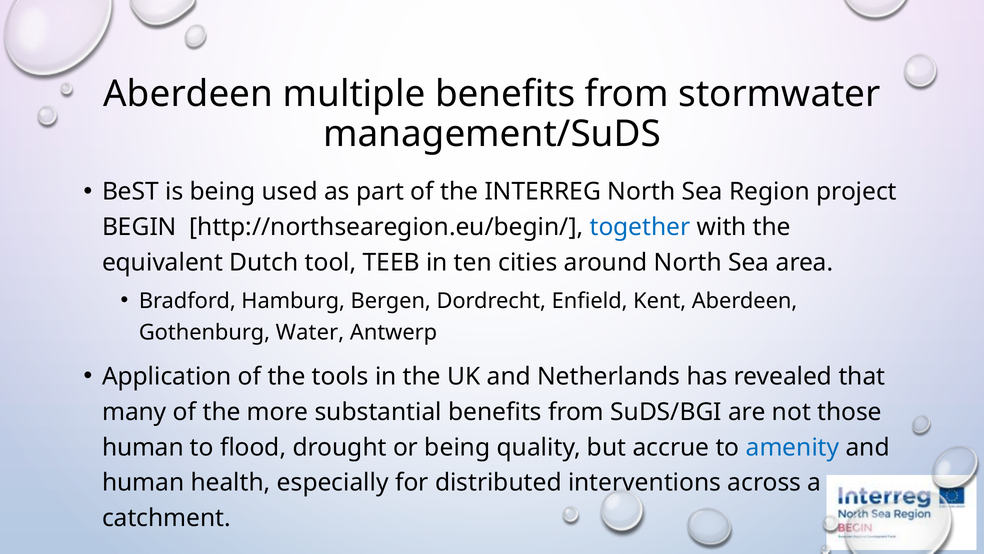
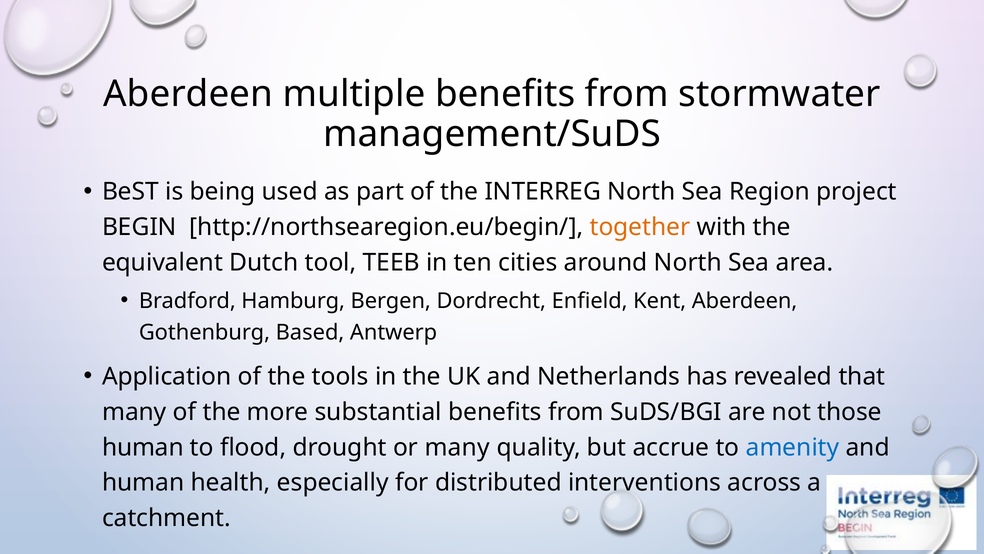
together colour: blue -> orange
Water: Water -> Based
or being: being -> many
